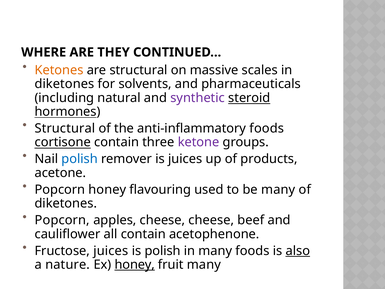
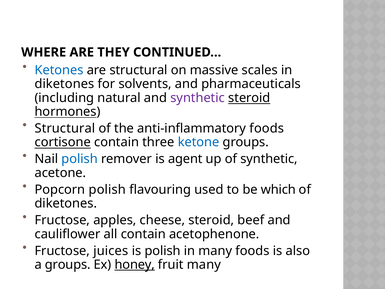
Ketones colour: orange -> blue
ketone colour: purple -> blue
is juices: juices -> agent
of products: products -> synthetic
Popcorn honey: honey -> polish
be many: many -> which
Popcorn at (62, 220): Popcorn -> Fructose
cheese cheese: cheese -> steroid
also underline: present -> none
a nature: nature -> groups
